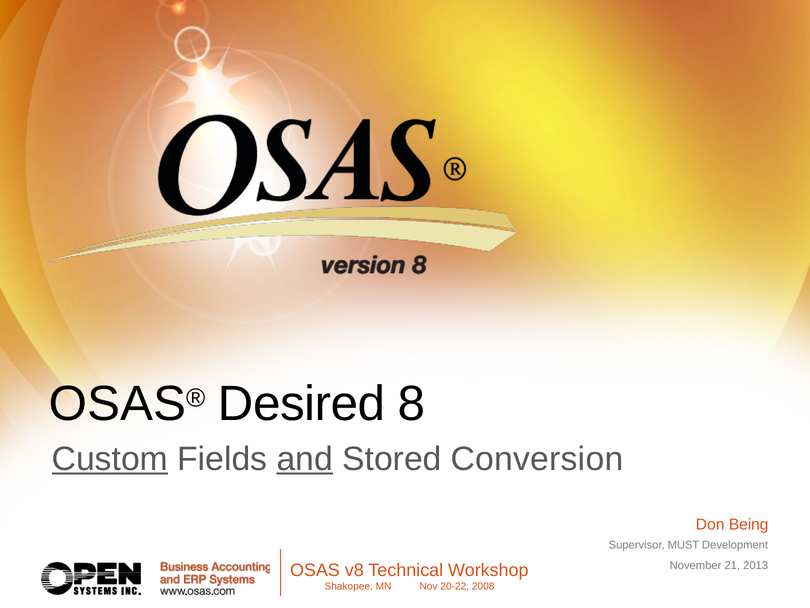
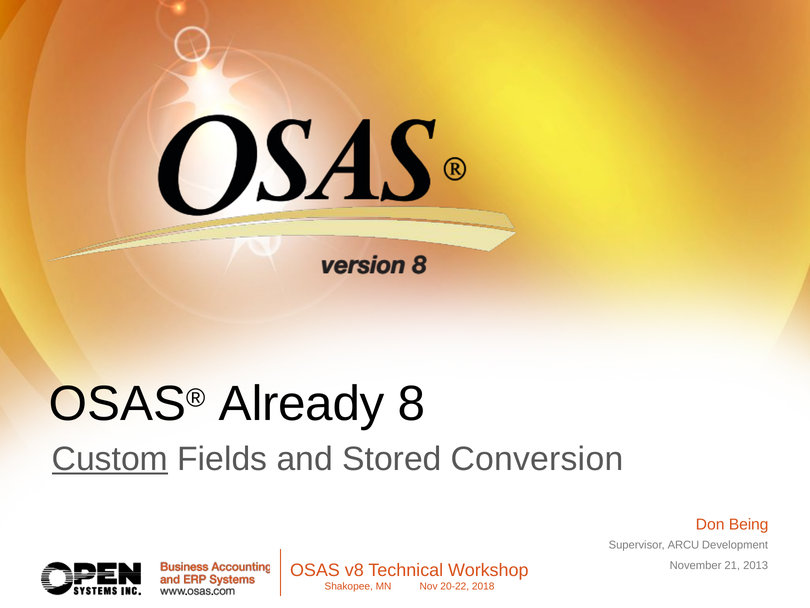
Desired: Desired -> Already
and underline: present -> none
MUST: MUST -> ARCU
2008: 2008 -> 2018
